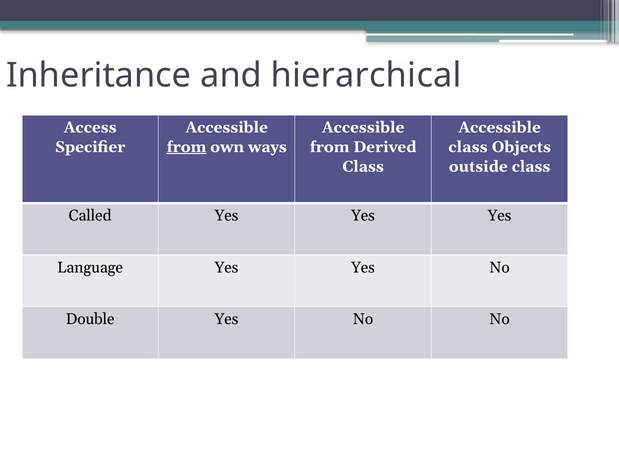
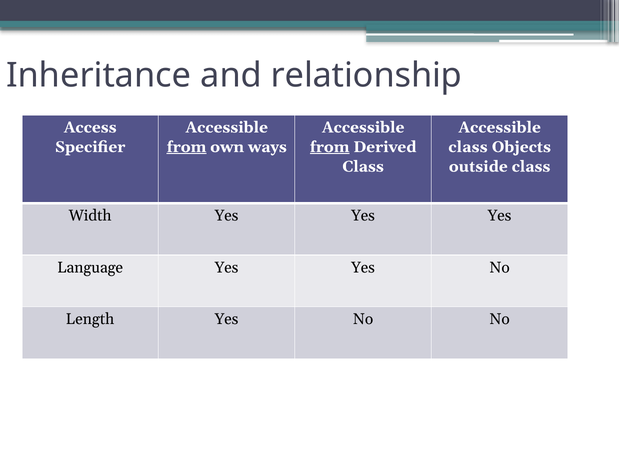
hierarchical: hierarchical -> relationship
from at (330, 147) underline: none -> present
Called: Called -> Width
Double: Double -> Length
